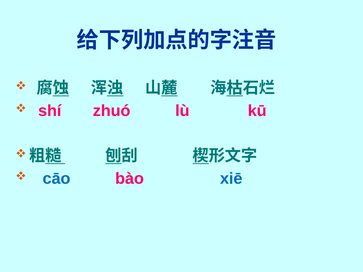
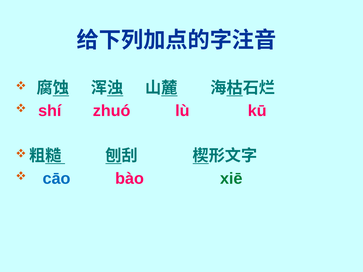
xiē colour: blue -> green
